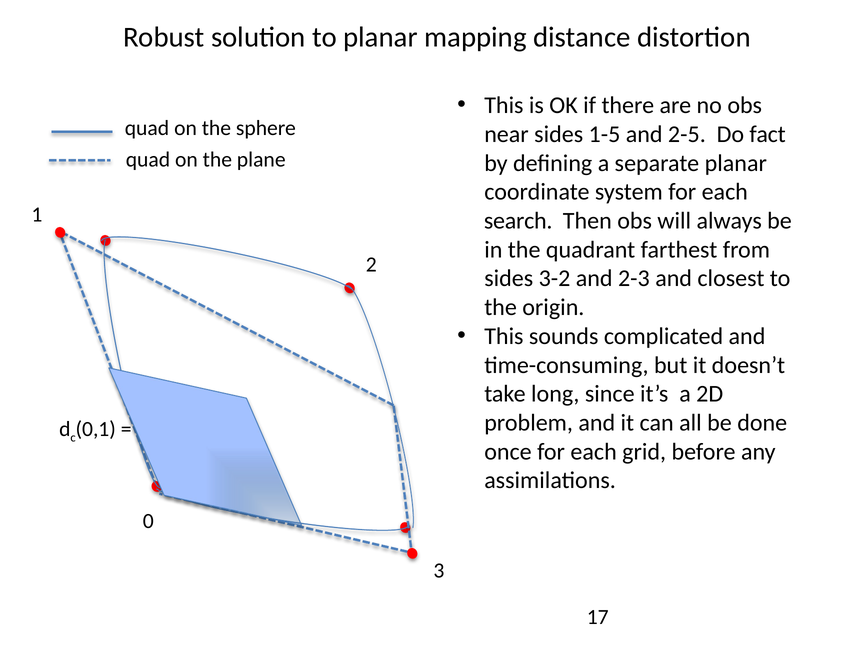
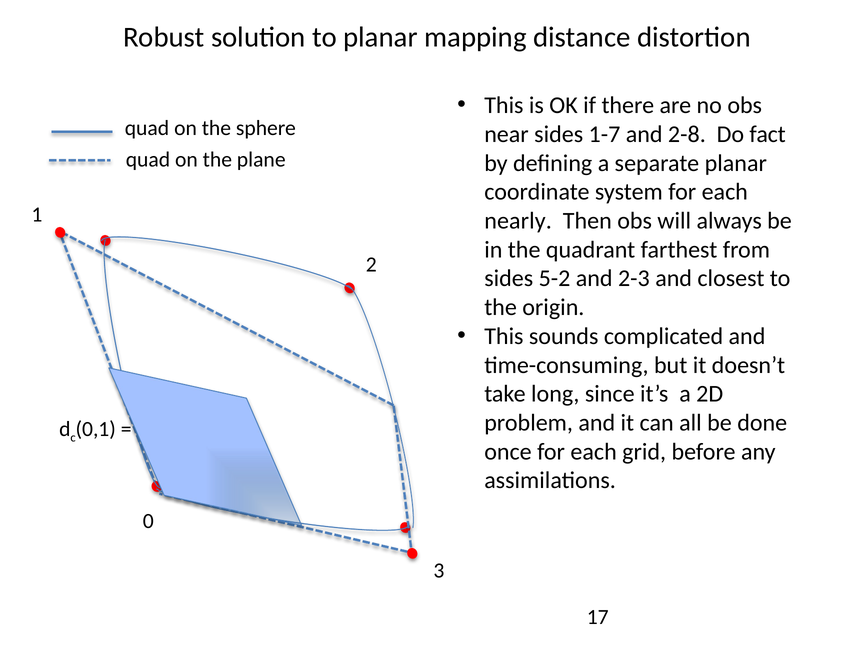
1-5: 1-5 -> 1-7
2-5: 2-5 -> 2-8
search: search -> nearly
3-2: 3-2 -> 5-2
